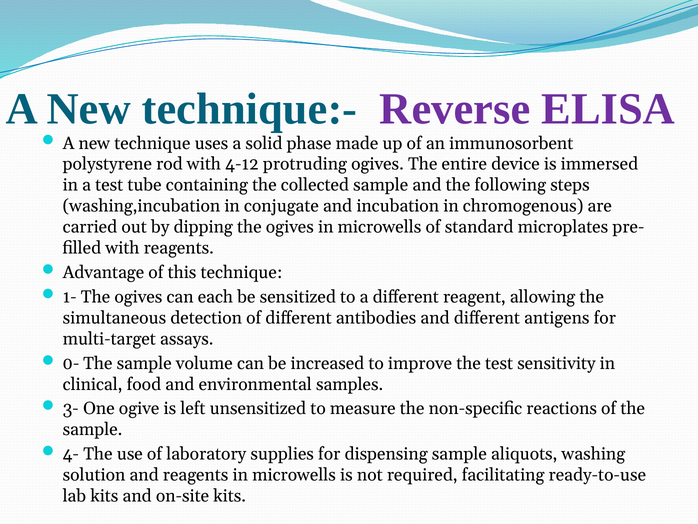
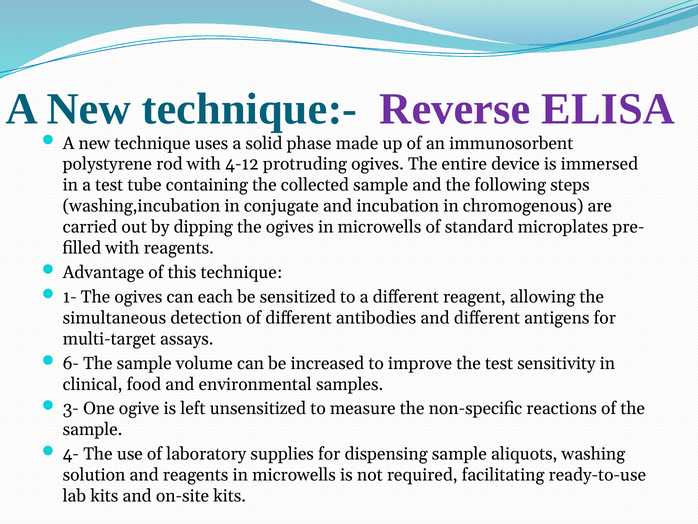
0-: 0- -> 6-
